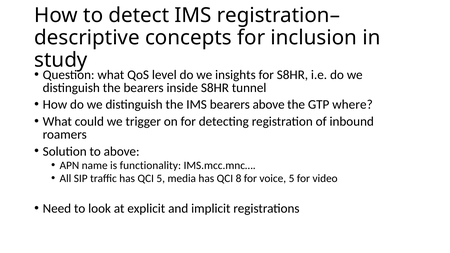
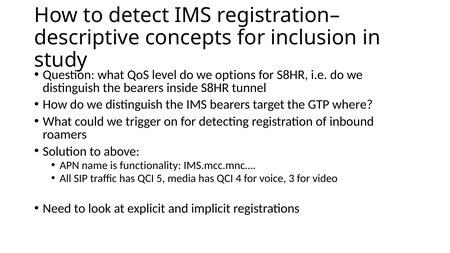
insights: insights -> options
bearers above: above -> target
8: 8 -> 4
voice 5: 5 -> 3
